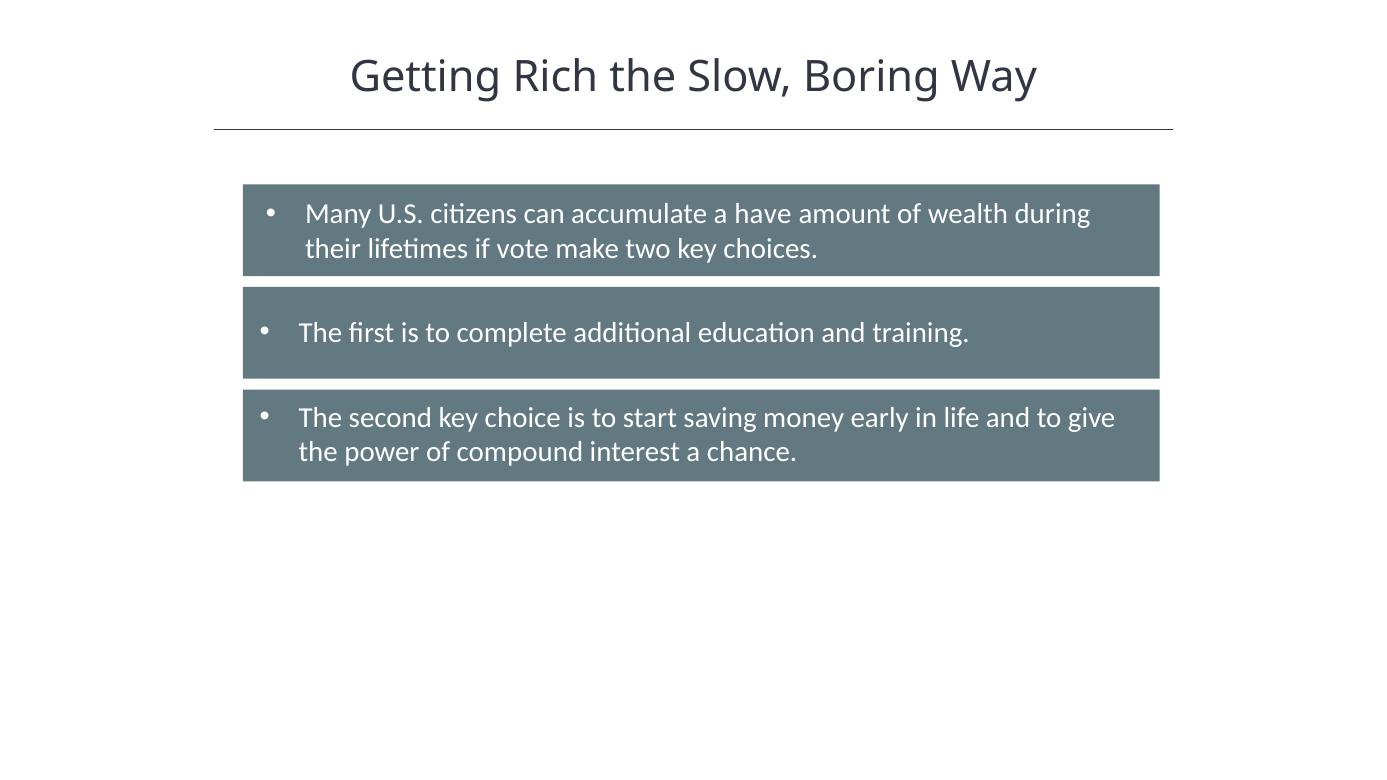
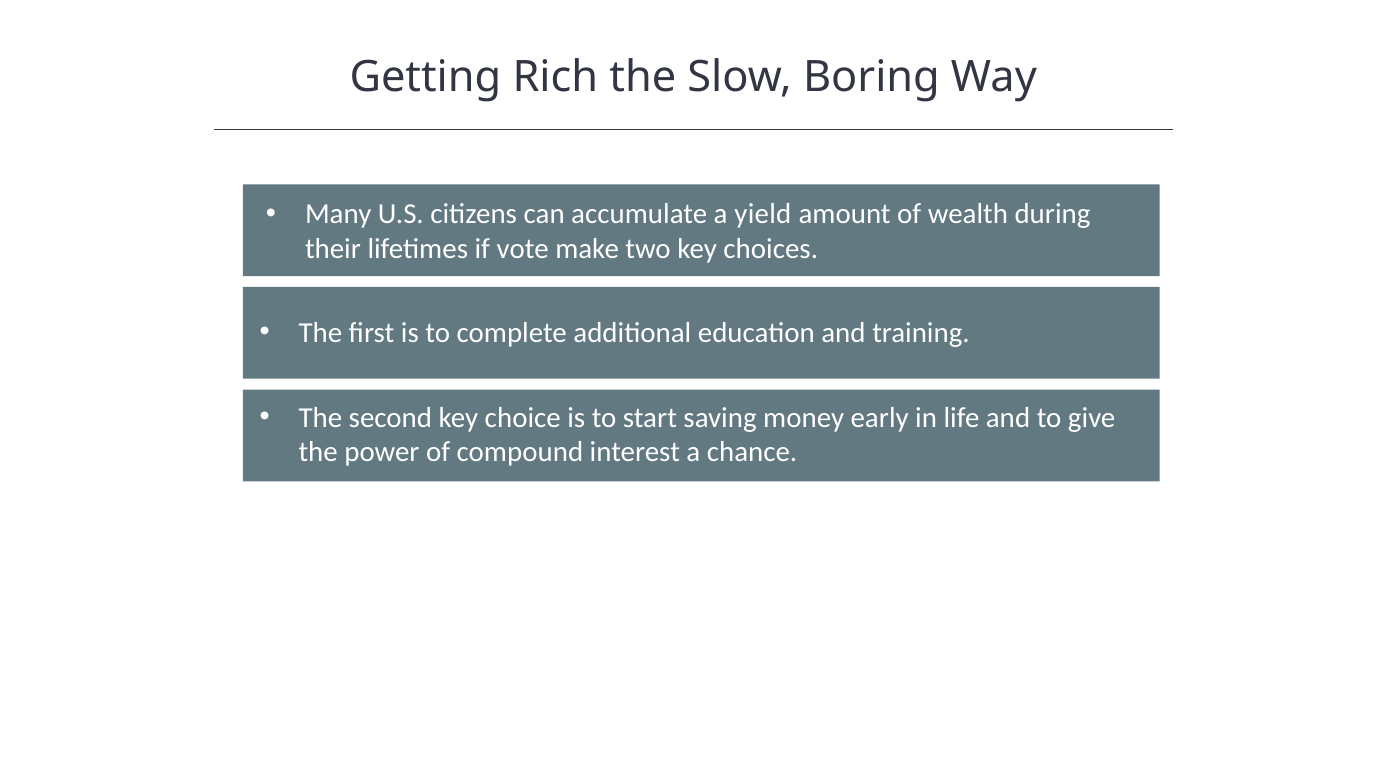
have: have -> yield
